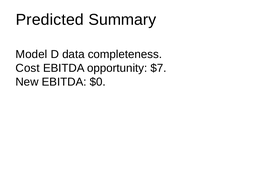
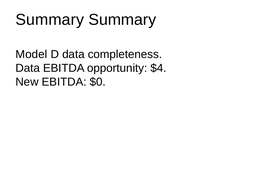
Predicted at (50, 20): Predicted -> Summary
Cost at (28, 68): Cost -> Data
$7: $7 -> $4
